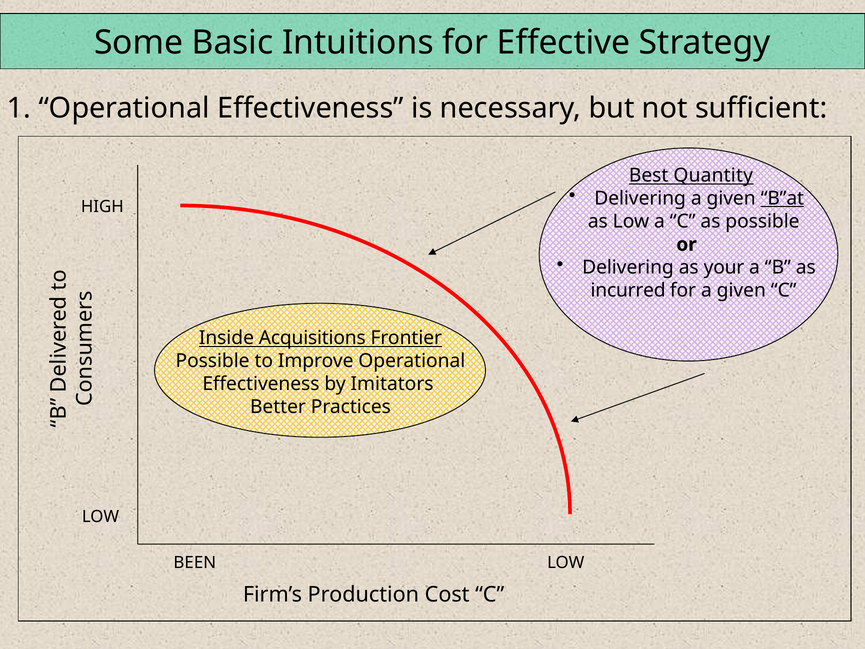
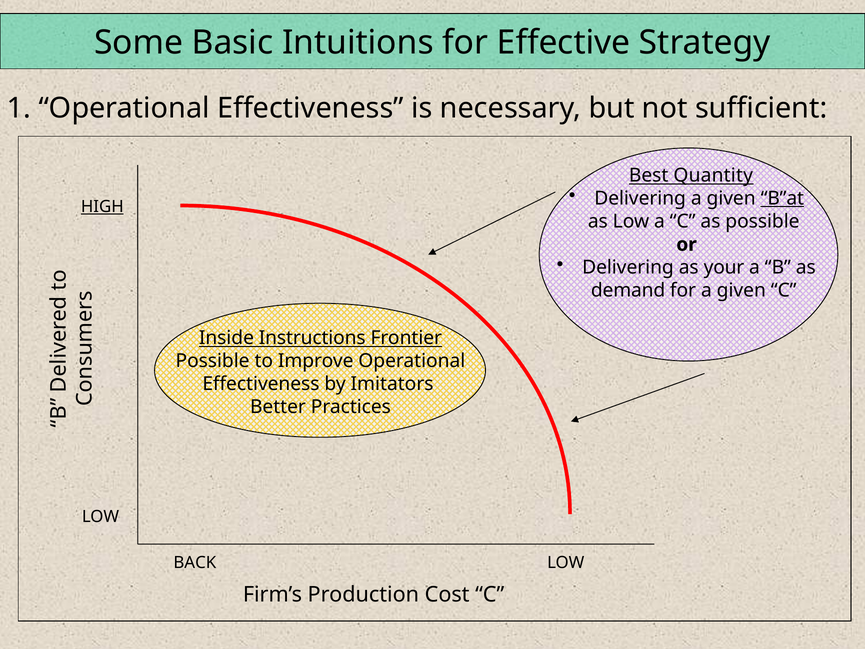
HIGH underline: none -> present
incurred: incurred -> demand
Acquisitions: Acquisitions -> Instructions
BEEN: BEEN -> BACK
